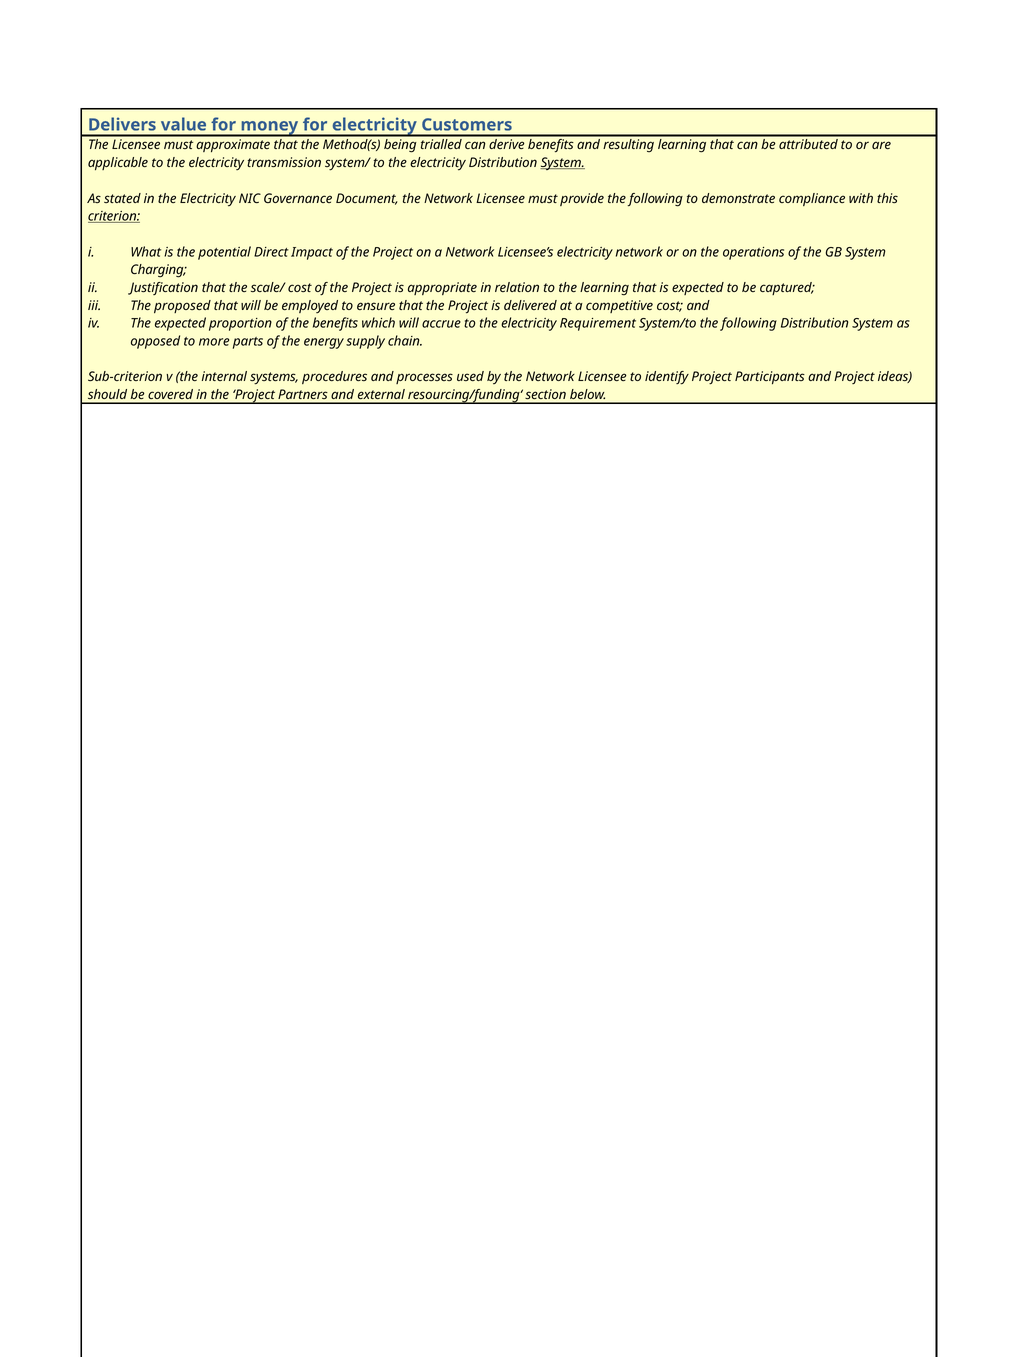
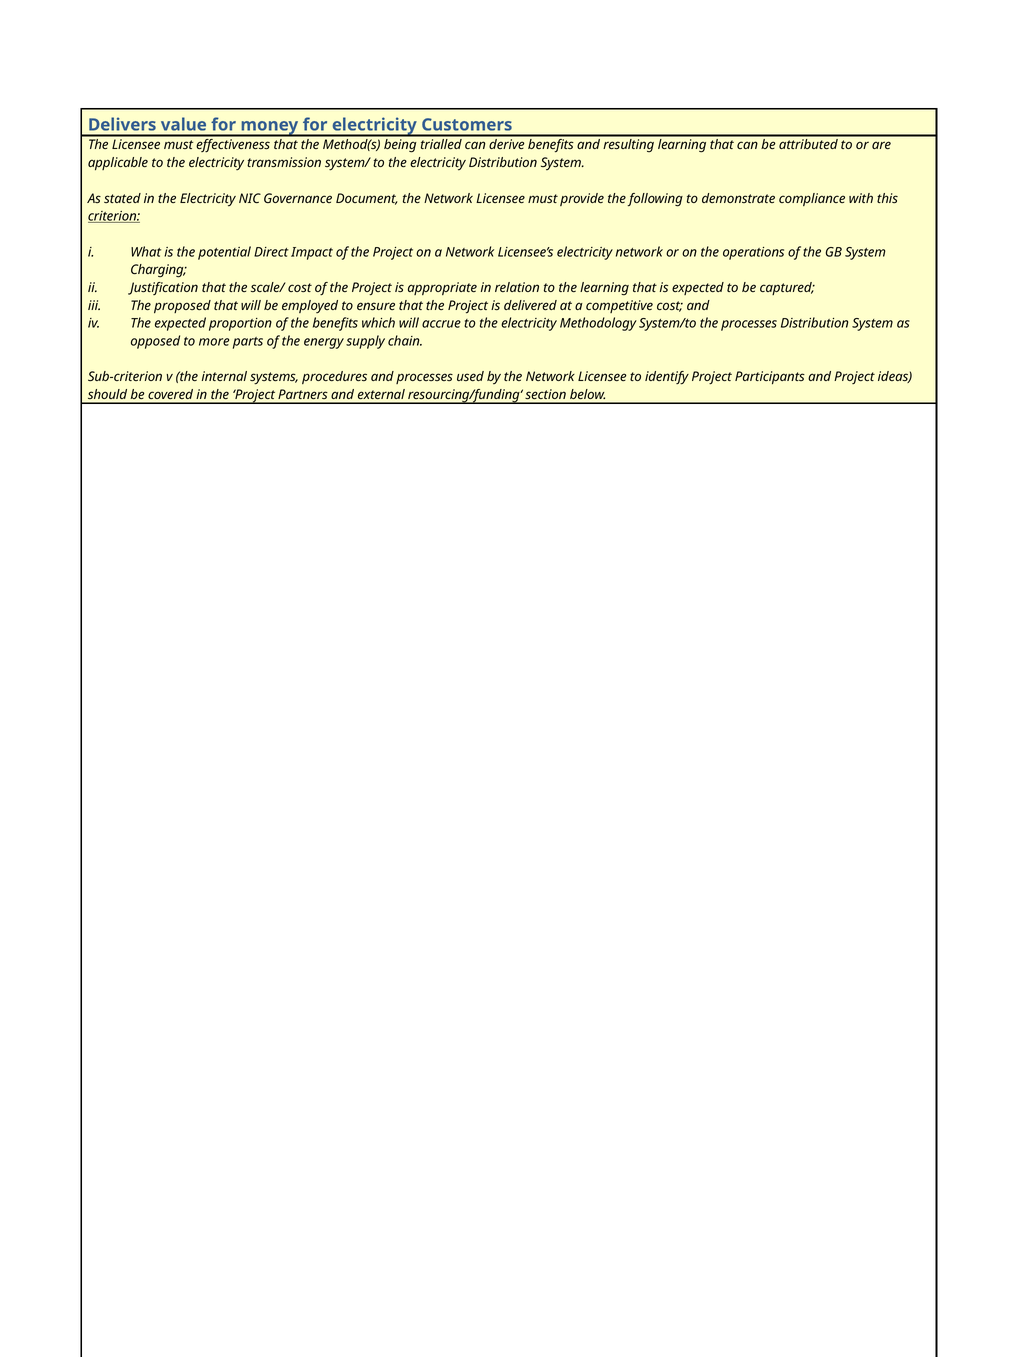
approximate: approximate -> effectiveness
System at (563, 163) underline: present -> none
Requirement: Requirement -> Methodology
System/to the following: following -> processes
